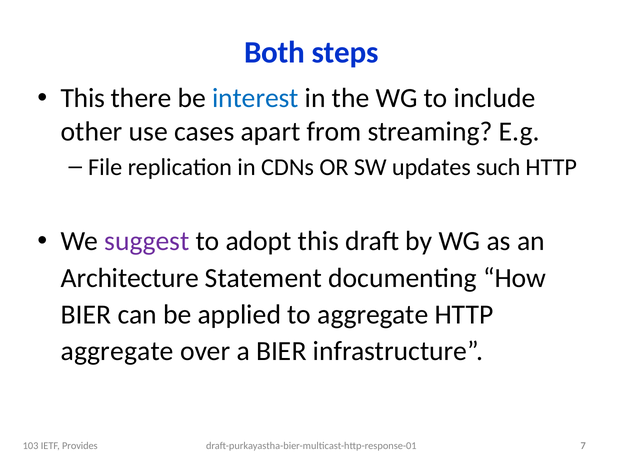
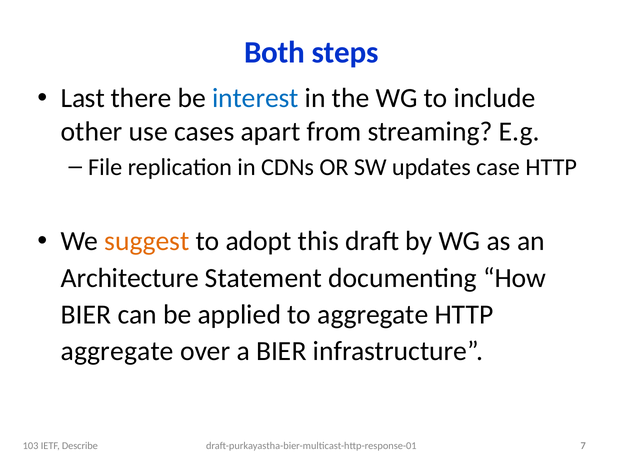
This at (83, 98): This -> Last
such: such -> case
suggest colour: purple -> orange
Provides: Provides -> Describe
